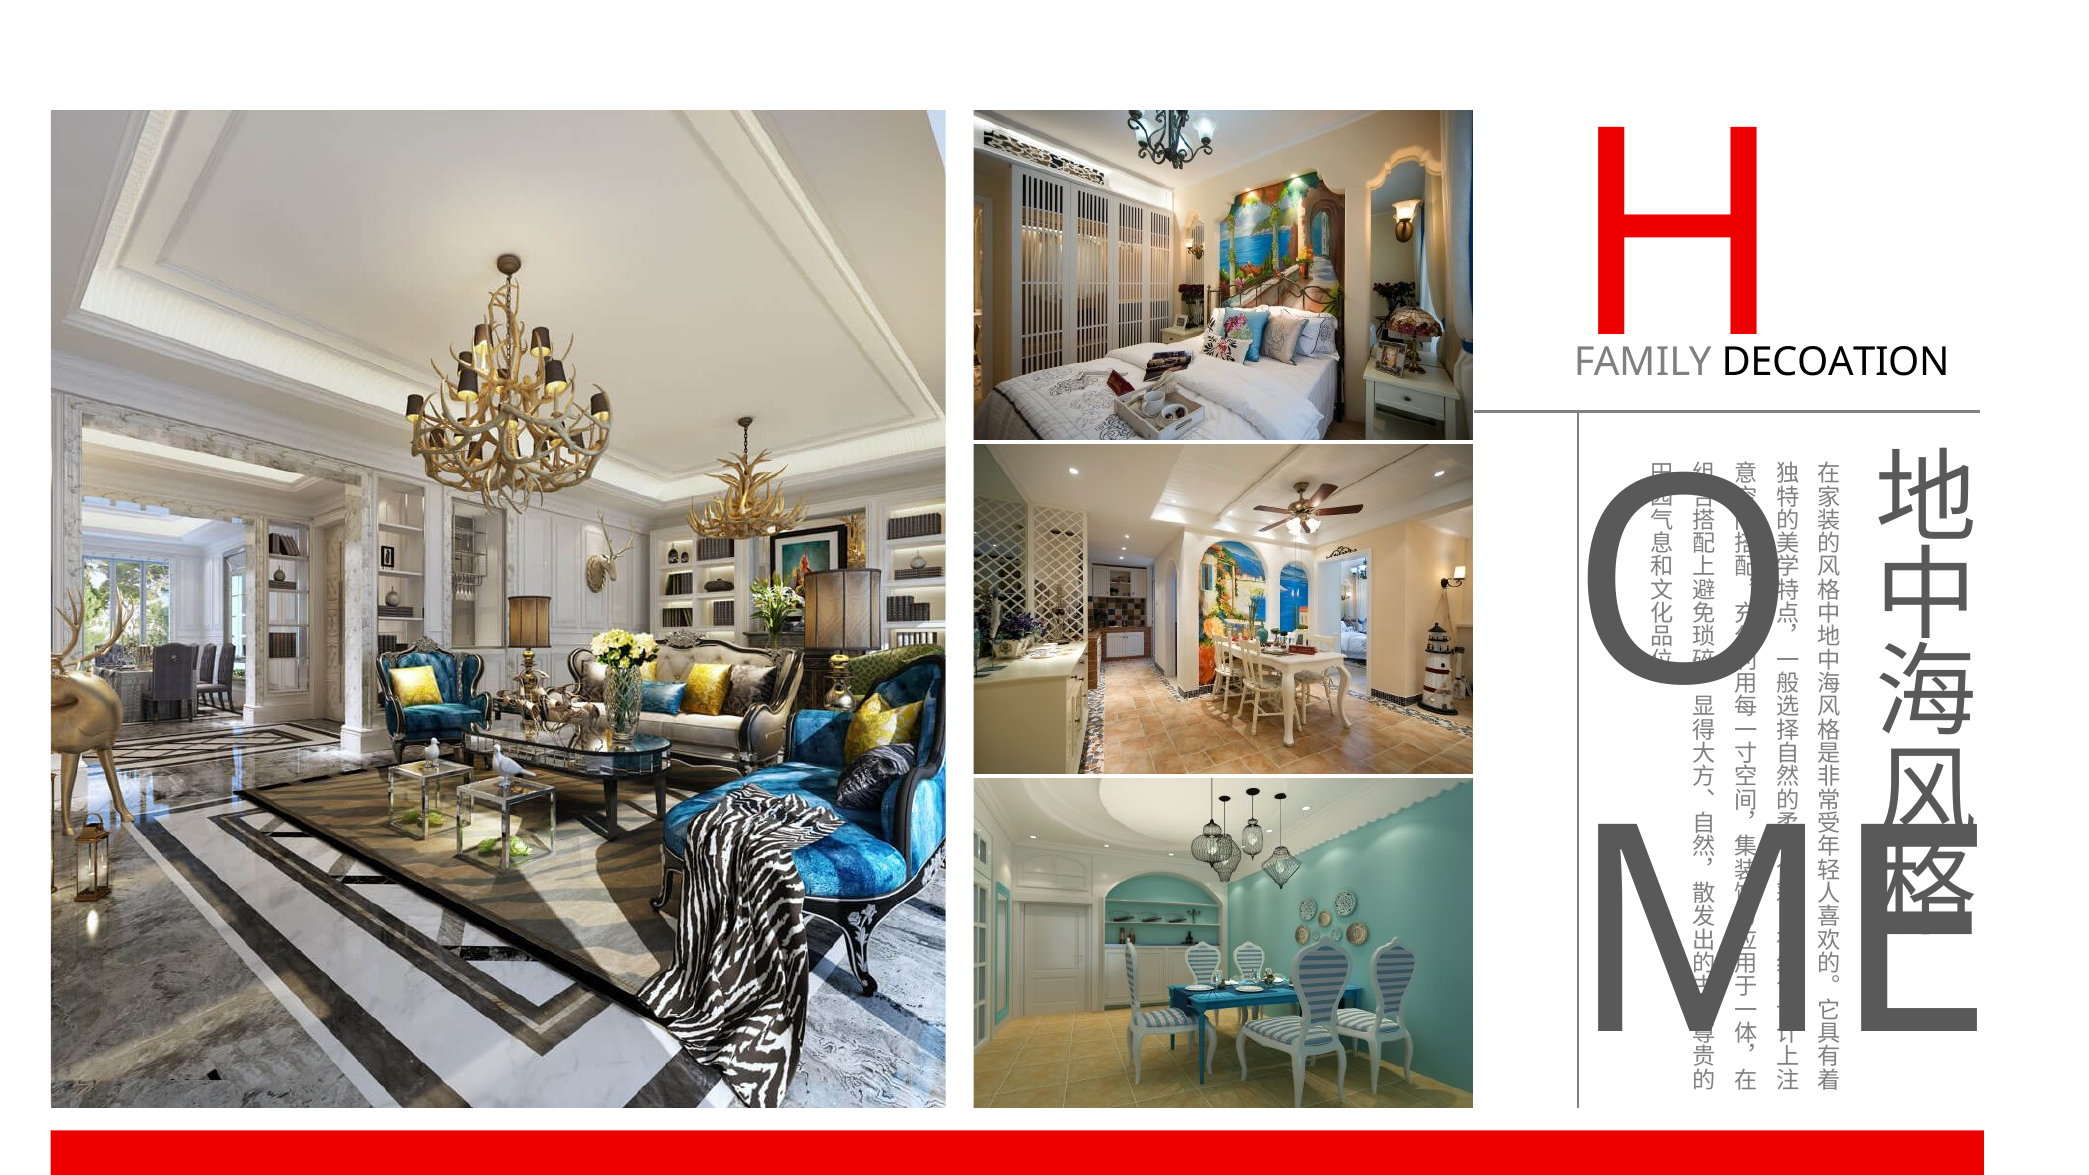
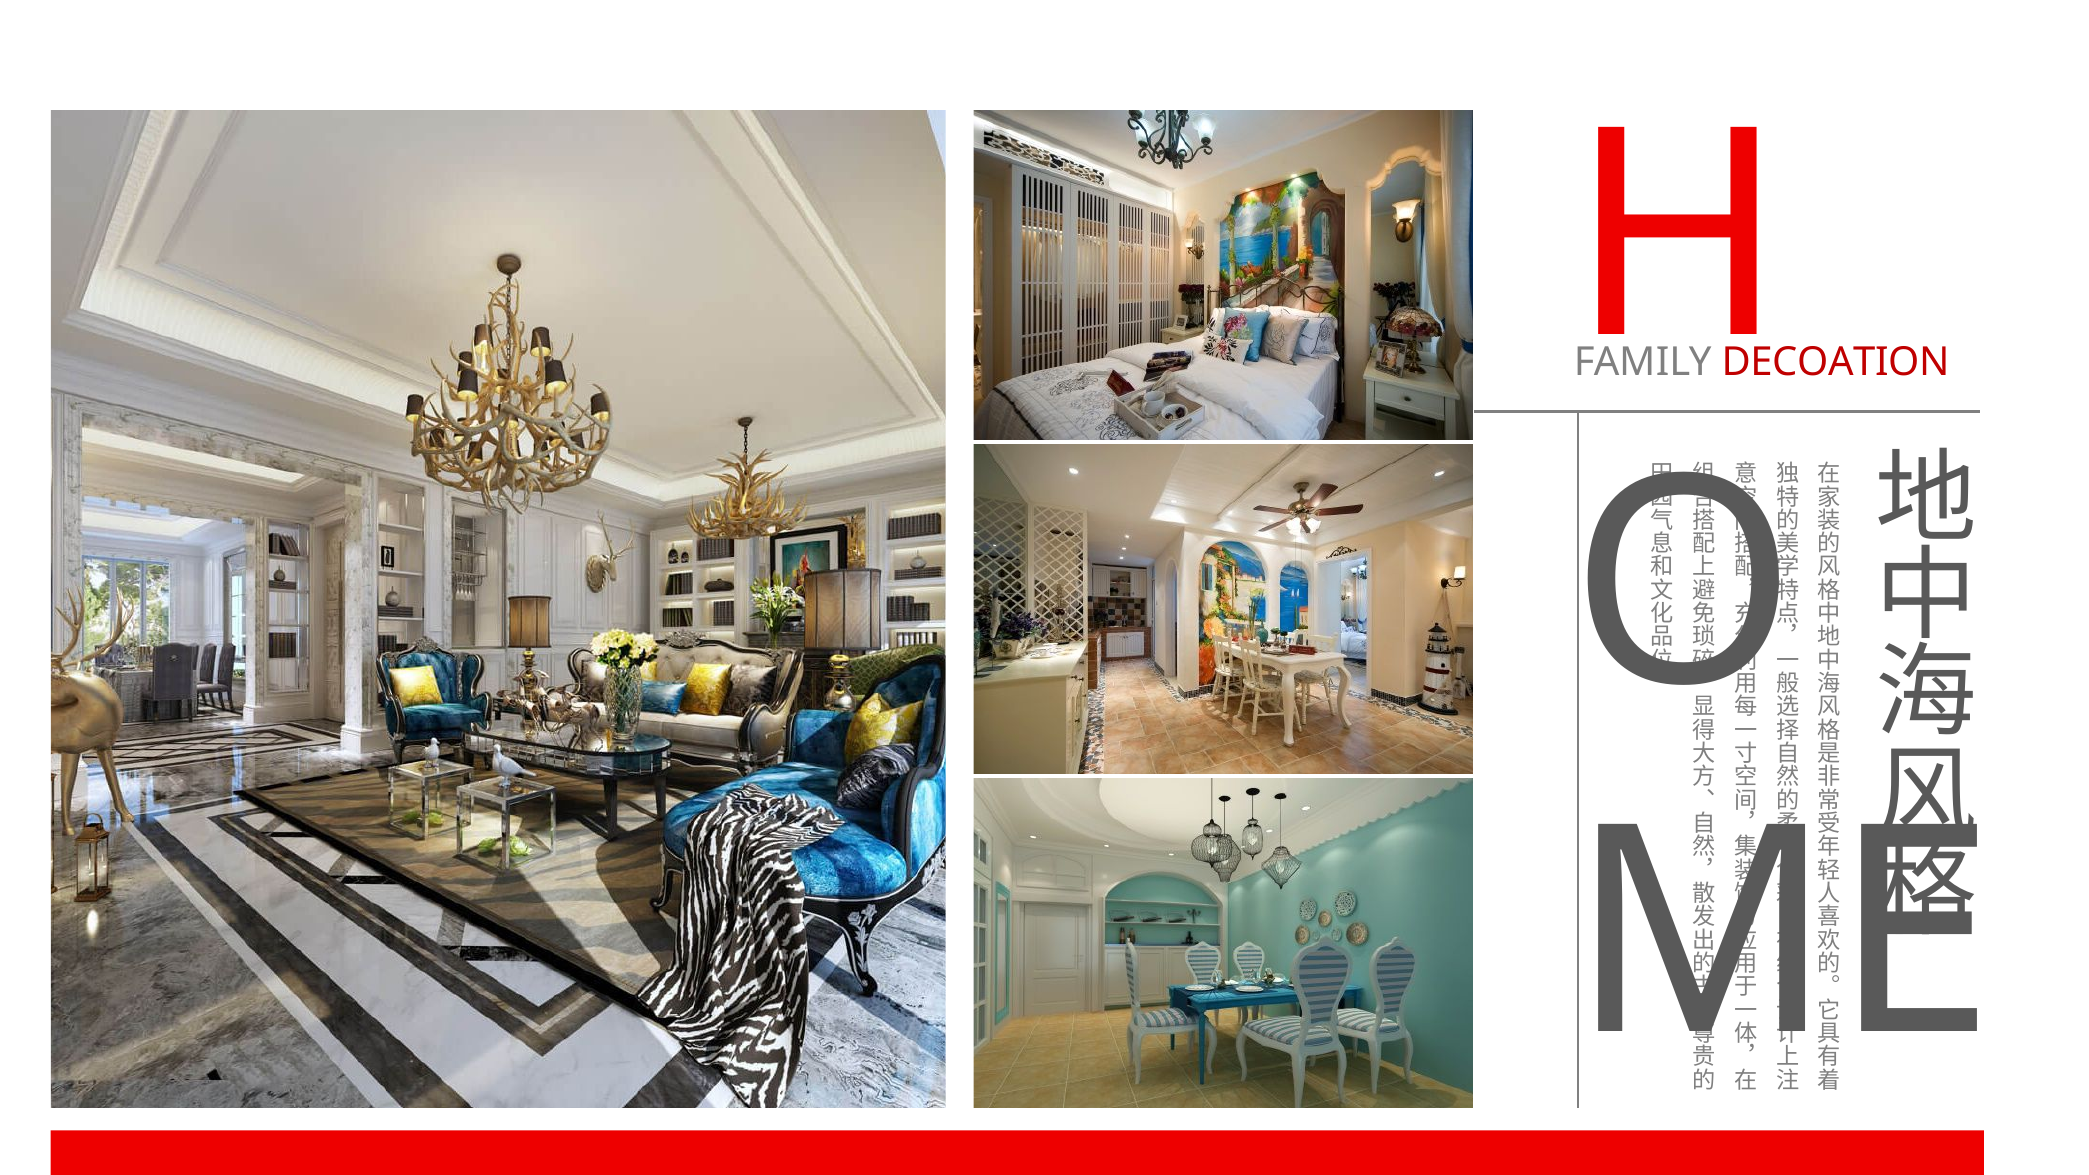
DECOATION colour: black -> red
